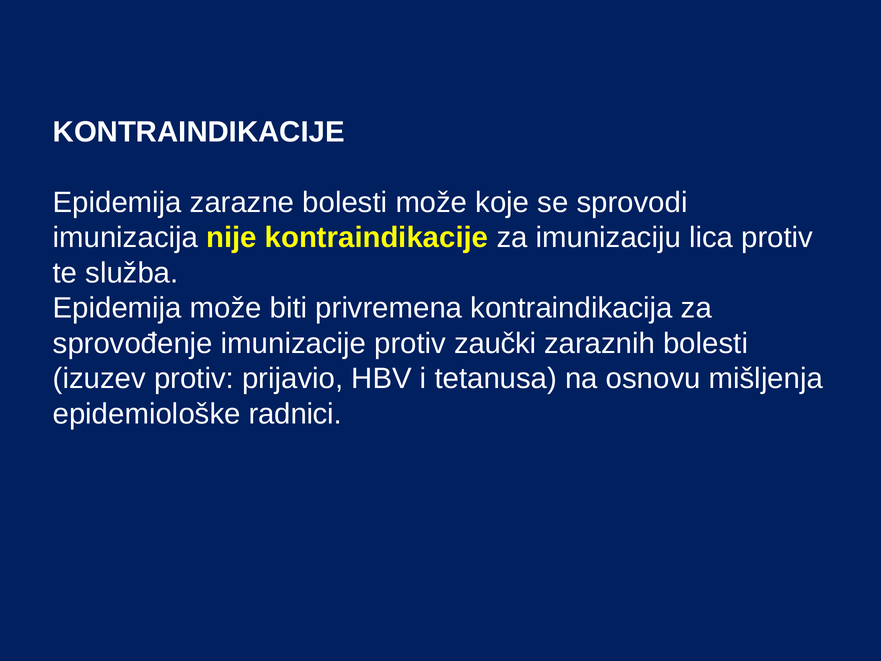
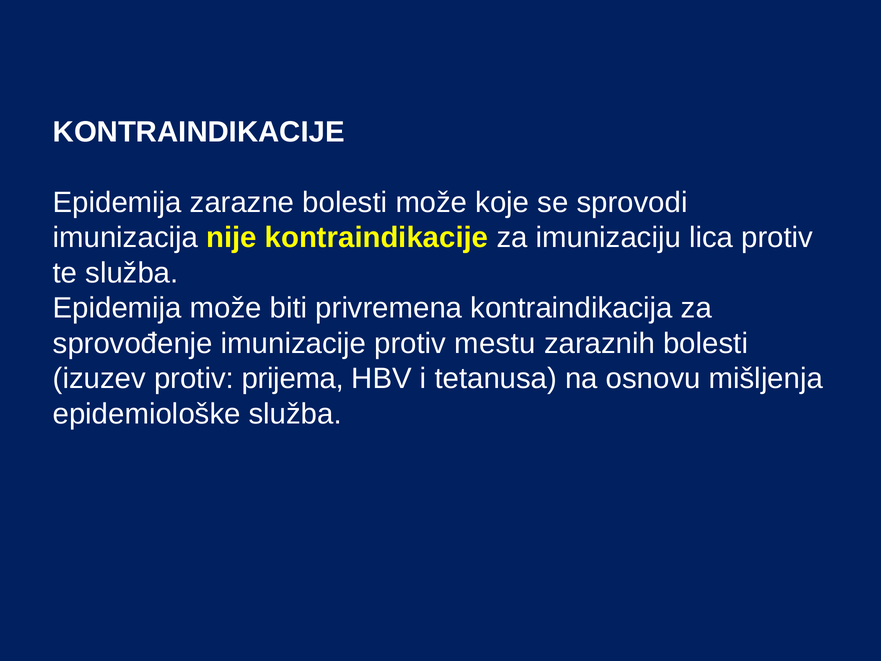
zaučki: zaučki -> mestu
prijavio: prijavio -> prijema
epidemiološke radnici: radnici -> služba
